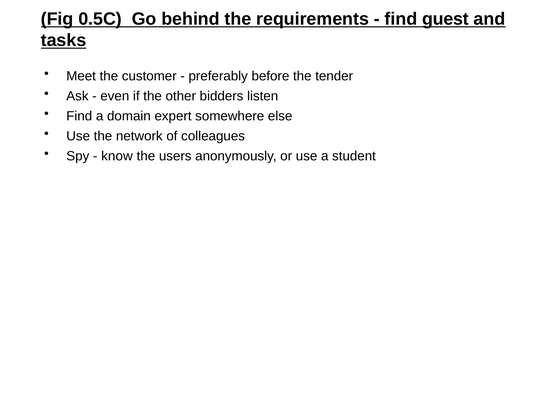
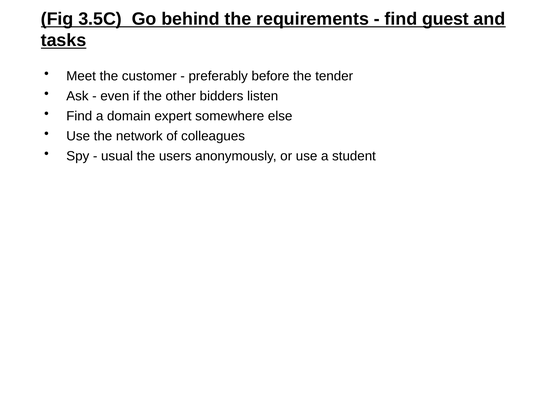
0.5C: 0.5C -> 3.5C
know: know -> usual
